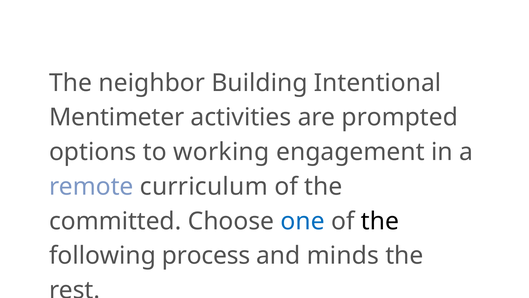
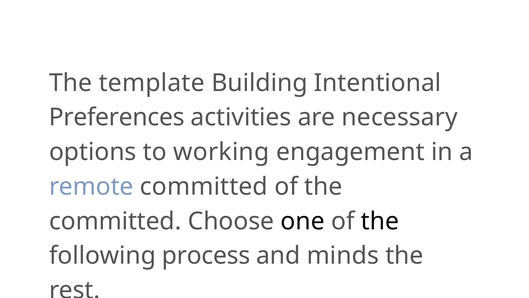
neighbor: neighbor -> template
Mentimeter: Mentimeter -> Preferences
prompted: prompted -> necessary
remote curriculum: curriculum -> committed
one colour: blue -> black
